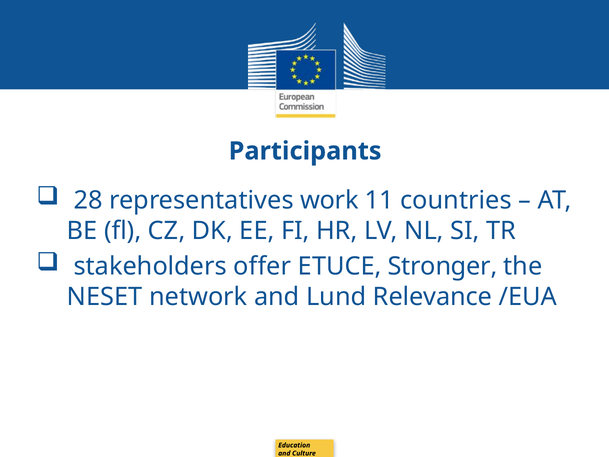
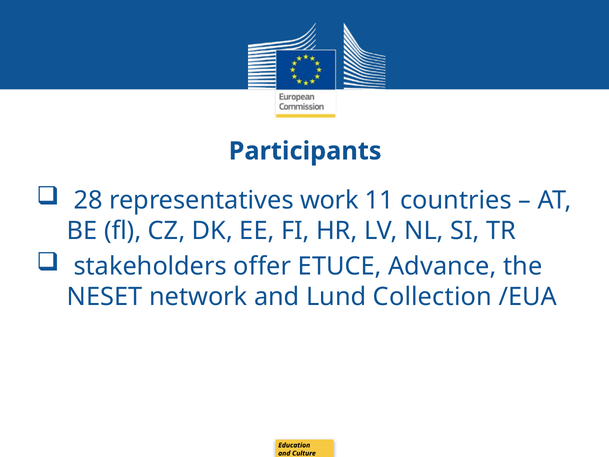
Stronger: Stronger -> Advance
Relevance: Relevance -> Collection
